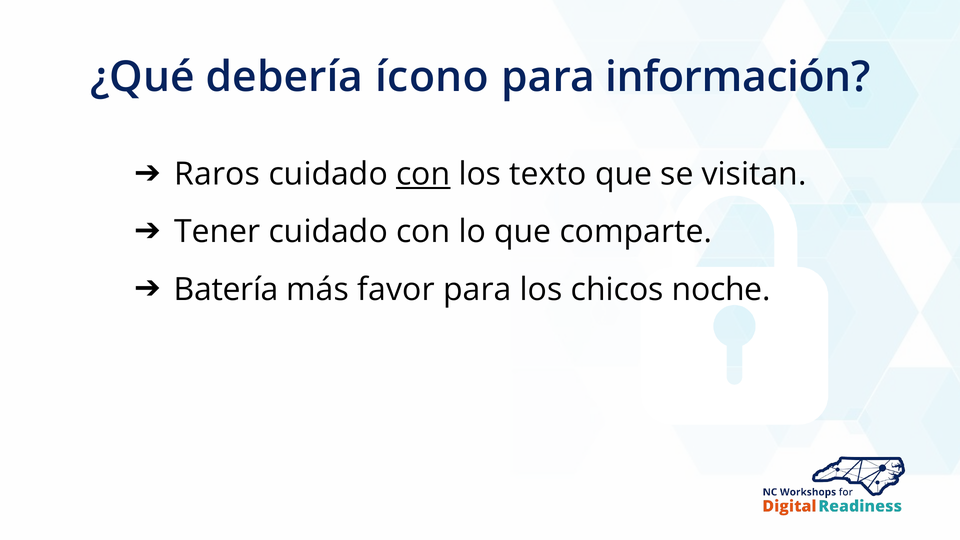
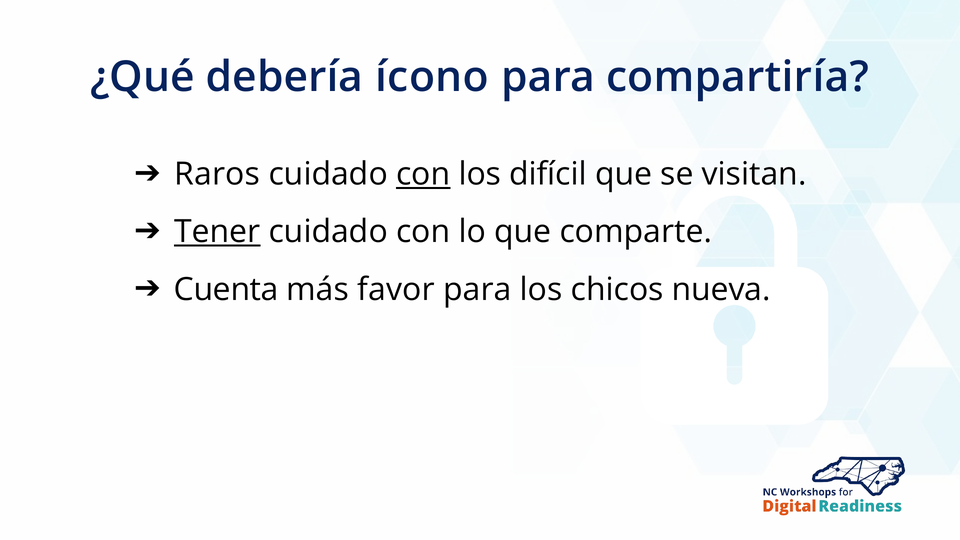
información: información -> compartiría
texto: texto -> difícil
Tener underline: none -> present
Batería: Batería -> Cuenta
noche: noche -> nueva
